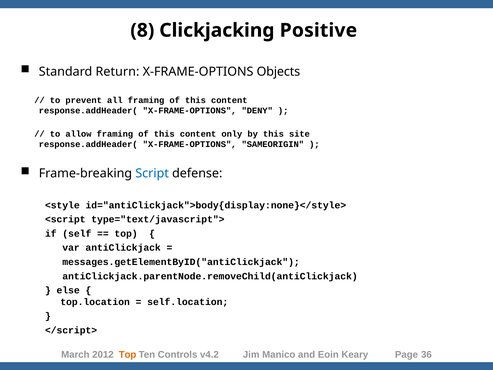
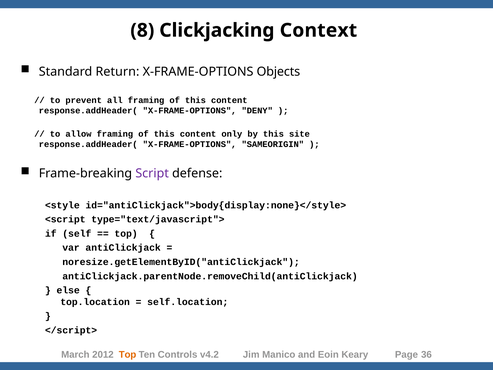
Positive: Positive -> Context
Script colour: blue -> purple
messages.getElementByID("antiClickjack: messages.getElementByID("antiClickjack -> noresize.getElementByID("antiClickjack
